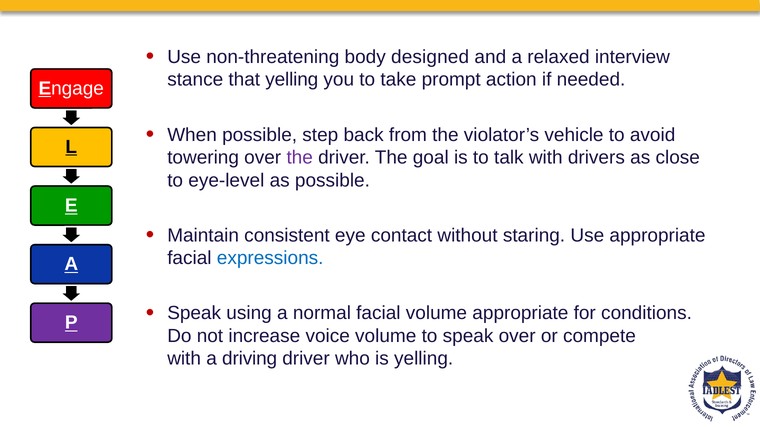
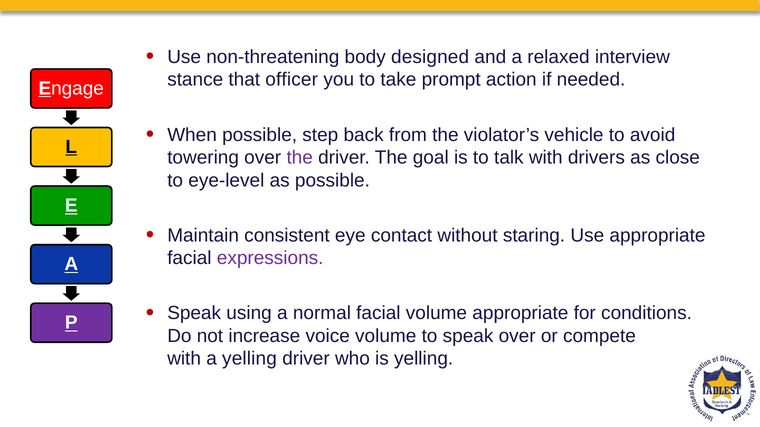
that yelling: yelling -> officer
expressions colour: blue -> purple
a driving: driving -> yelling
